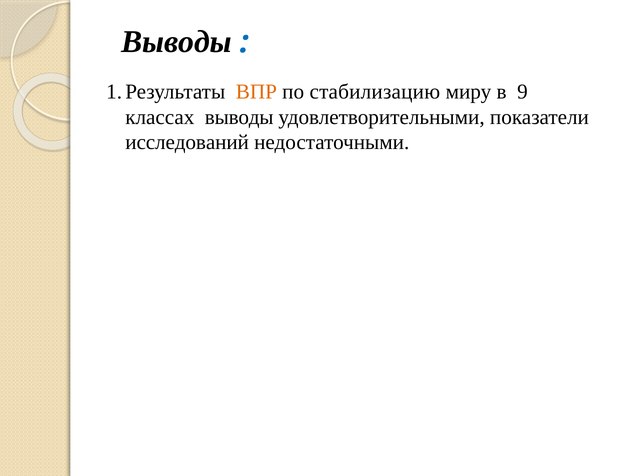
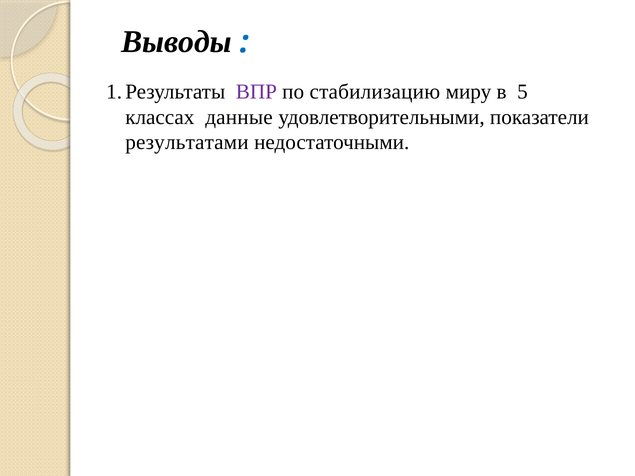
ВПР colour: orange -> purple
9: 9 -> 5
классах выводы: выводы -> данные
исследований: исследований -> результатами
